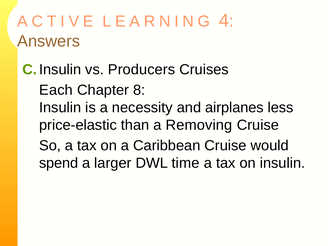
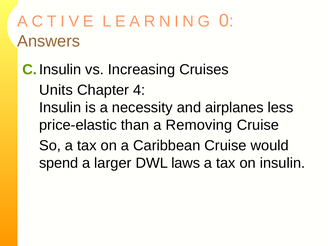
4: 4 -> 0
Producers: Producers -> Increasing
Each: Each -> Units
8: 8 -> 4
time: time -> laws
